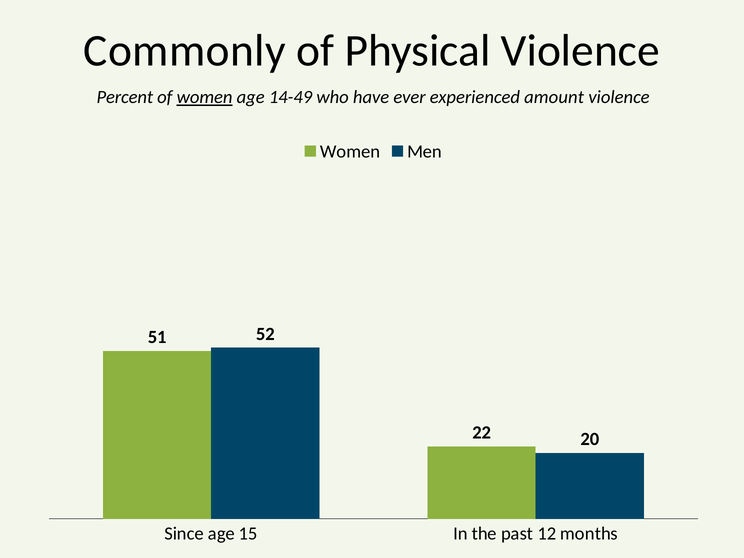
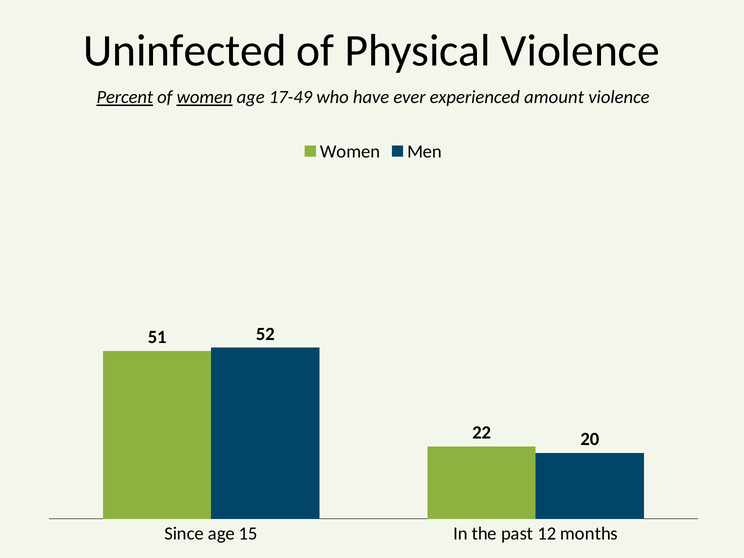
Commonly: Commonly -> Uninfected
Percent underline: none -> present
14-49: 14-49 -> 17-49
